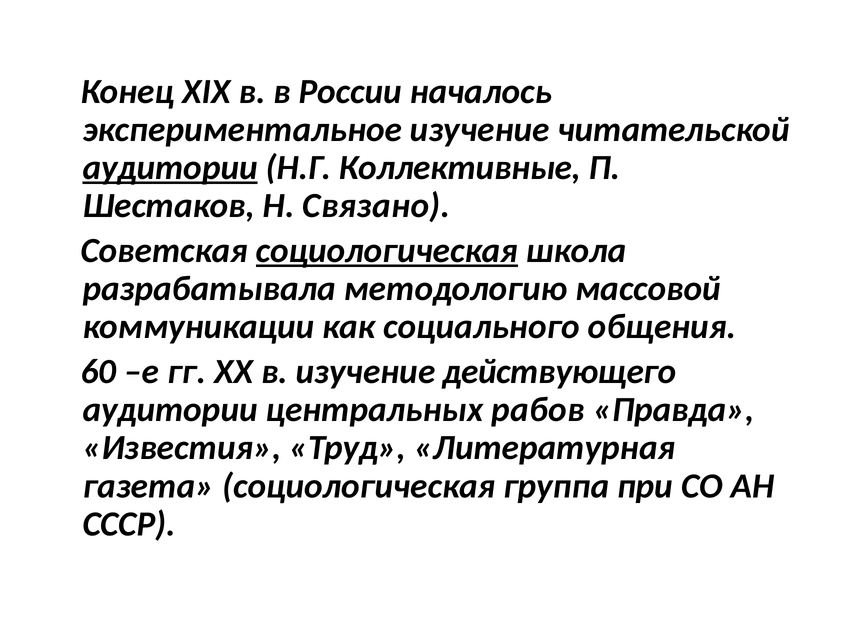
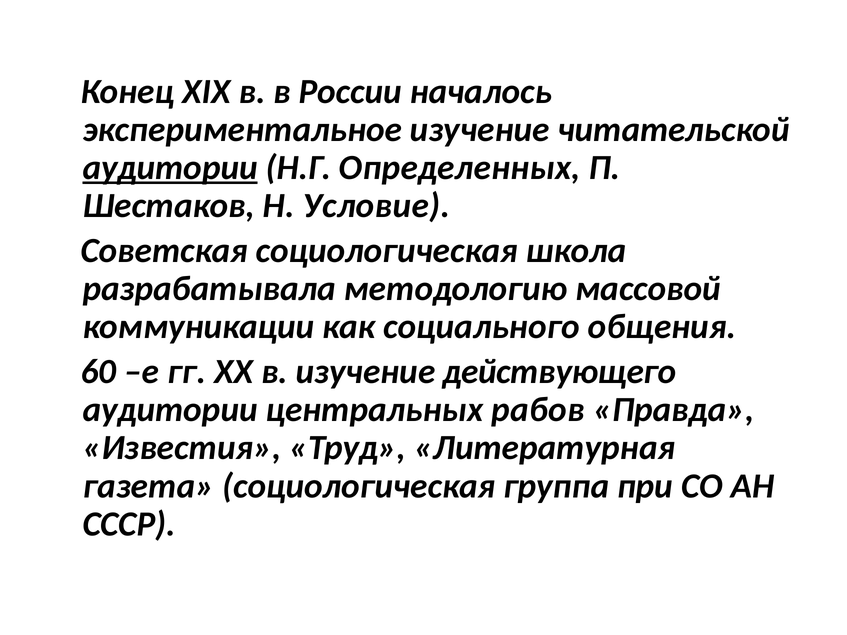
Коллективные: Коллективные -> Определенных
Связано: Связано -> Условие
социологическая at (387, 251) underline: present -> none
